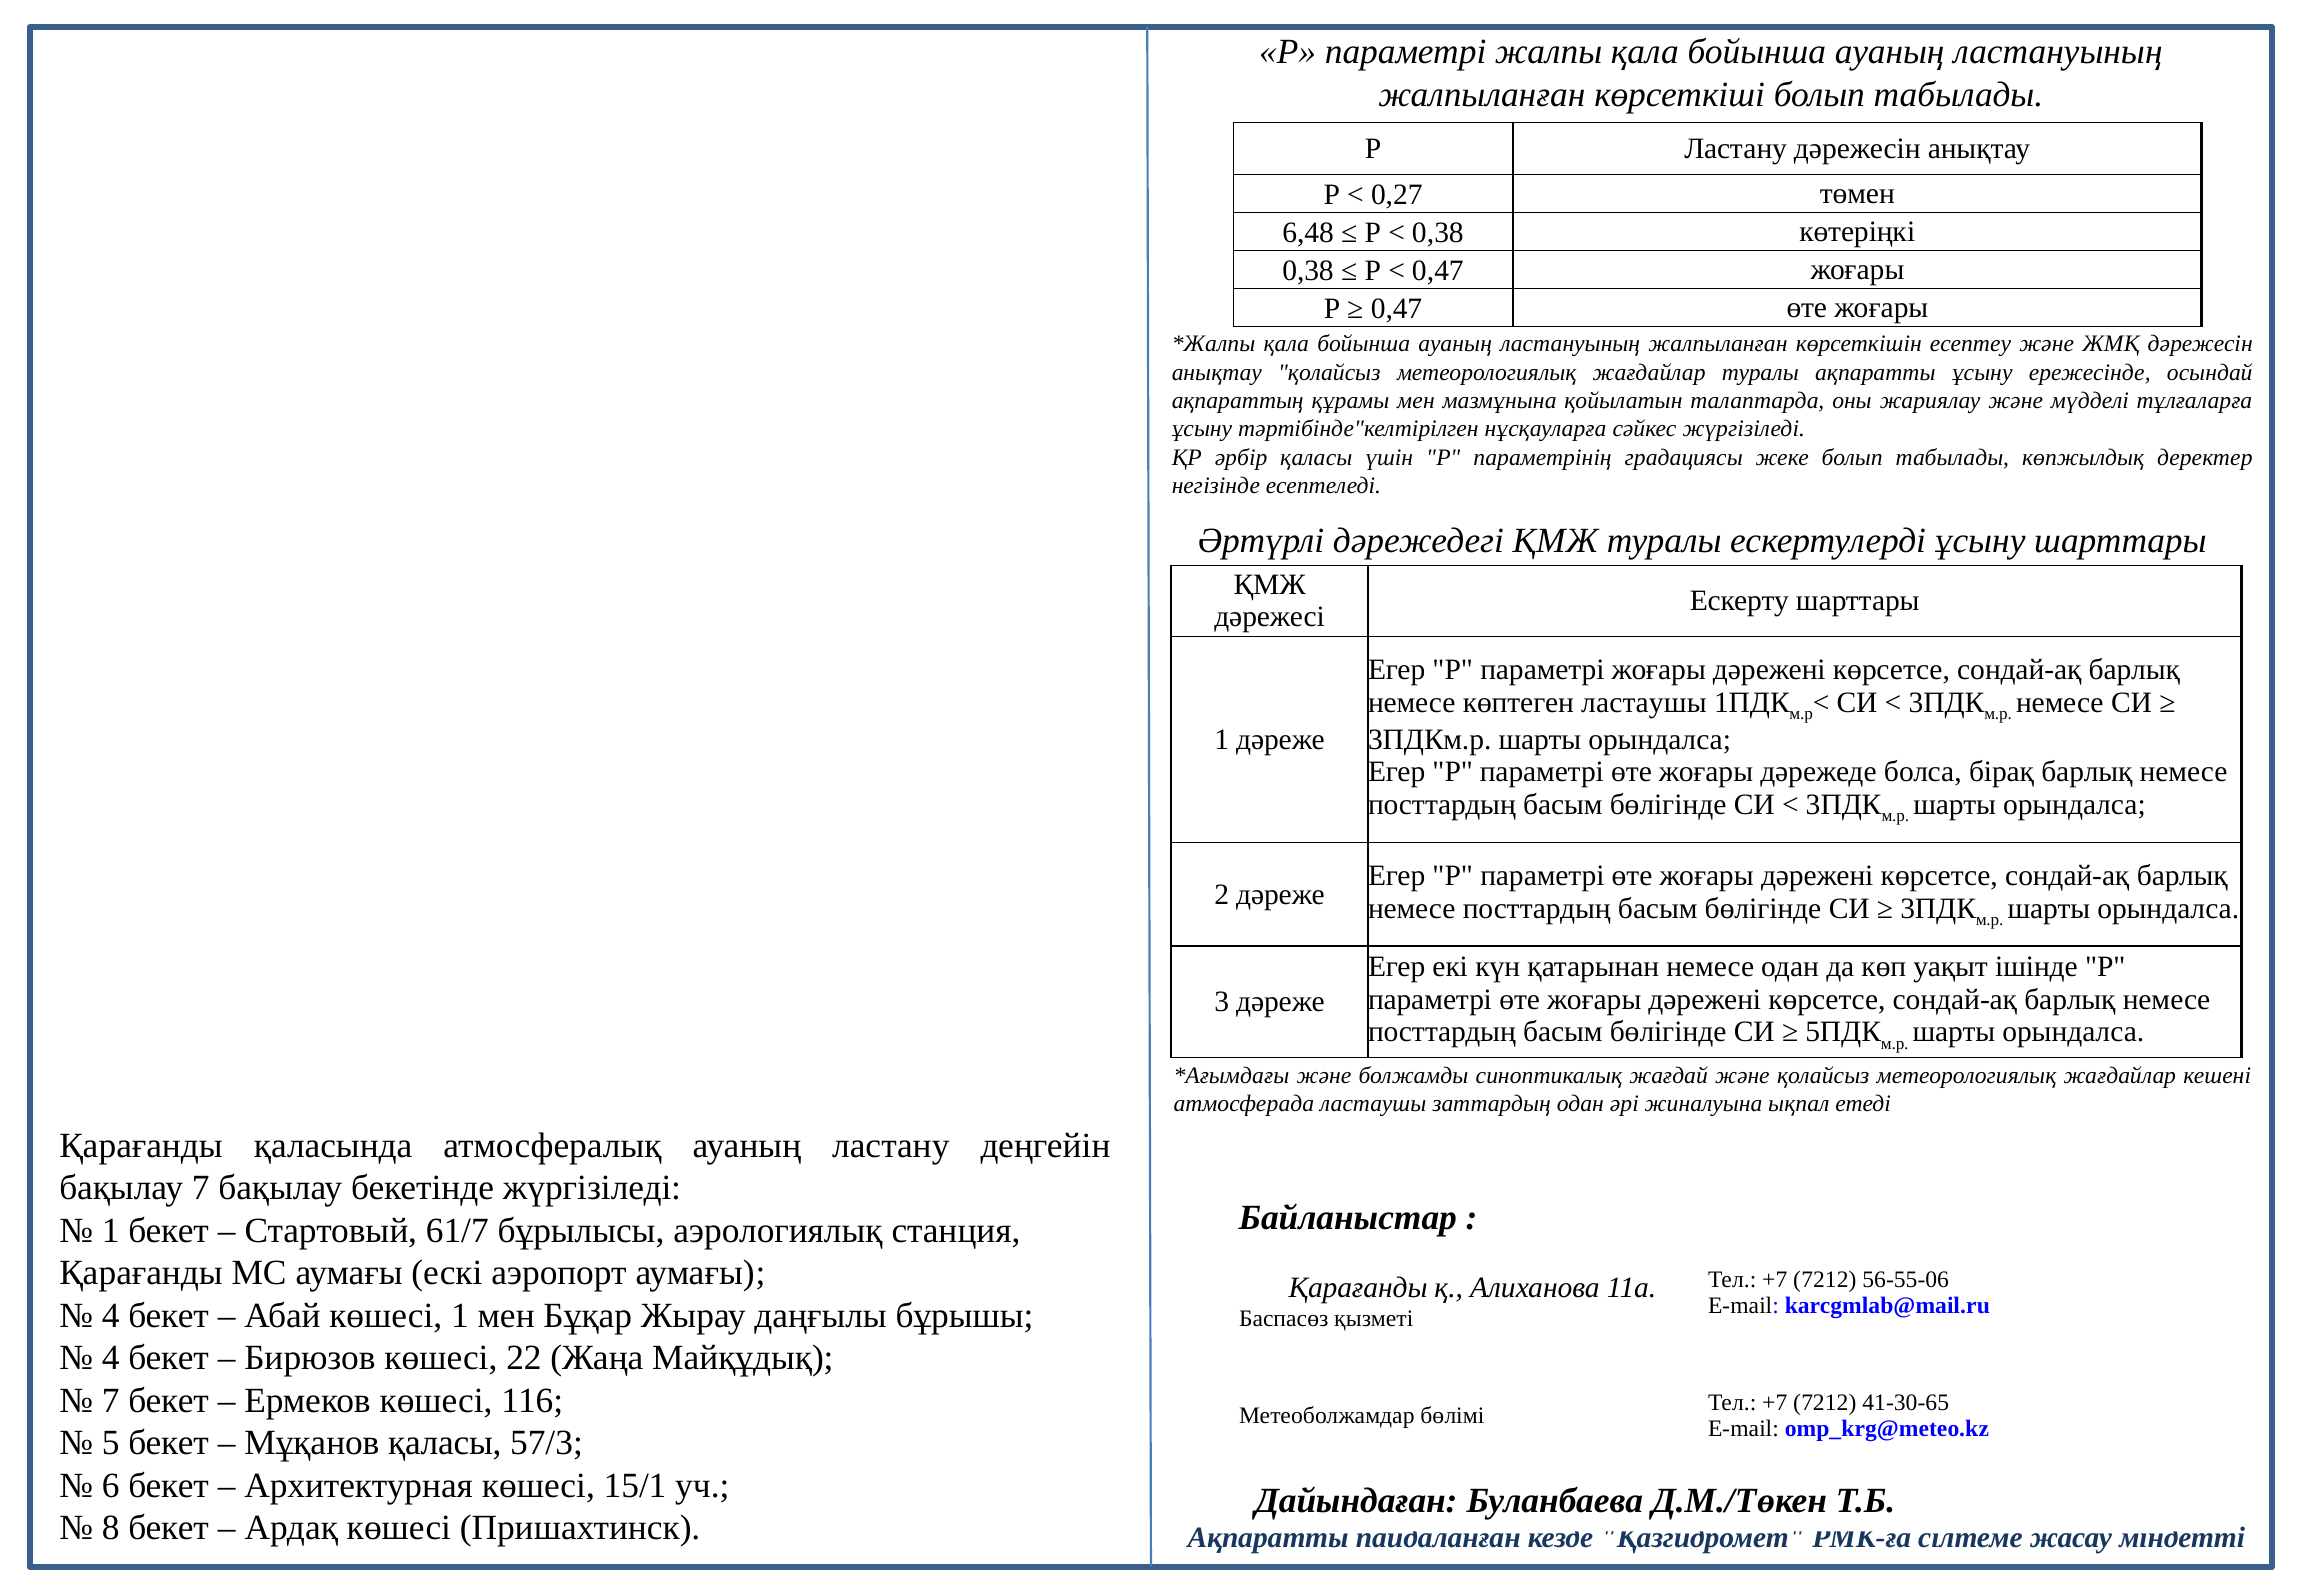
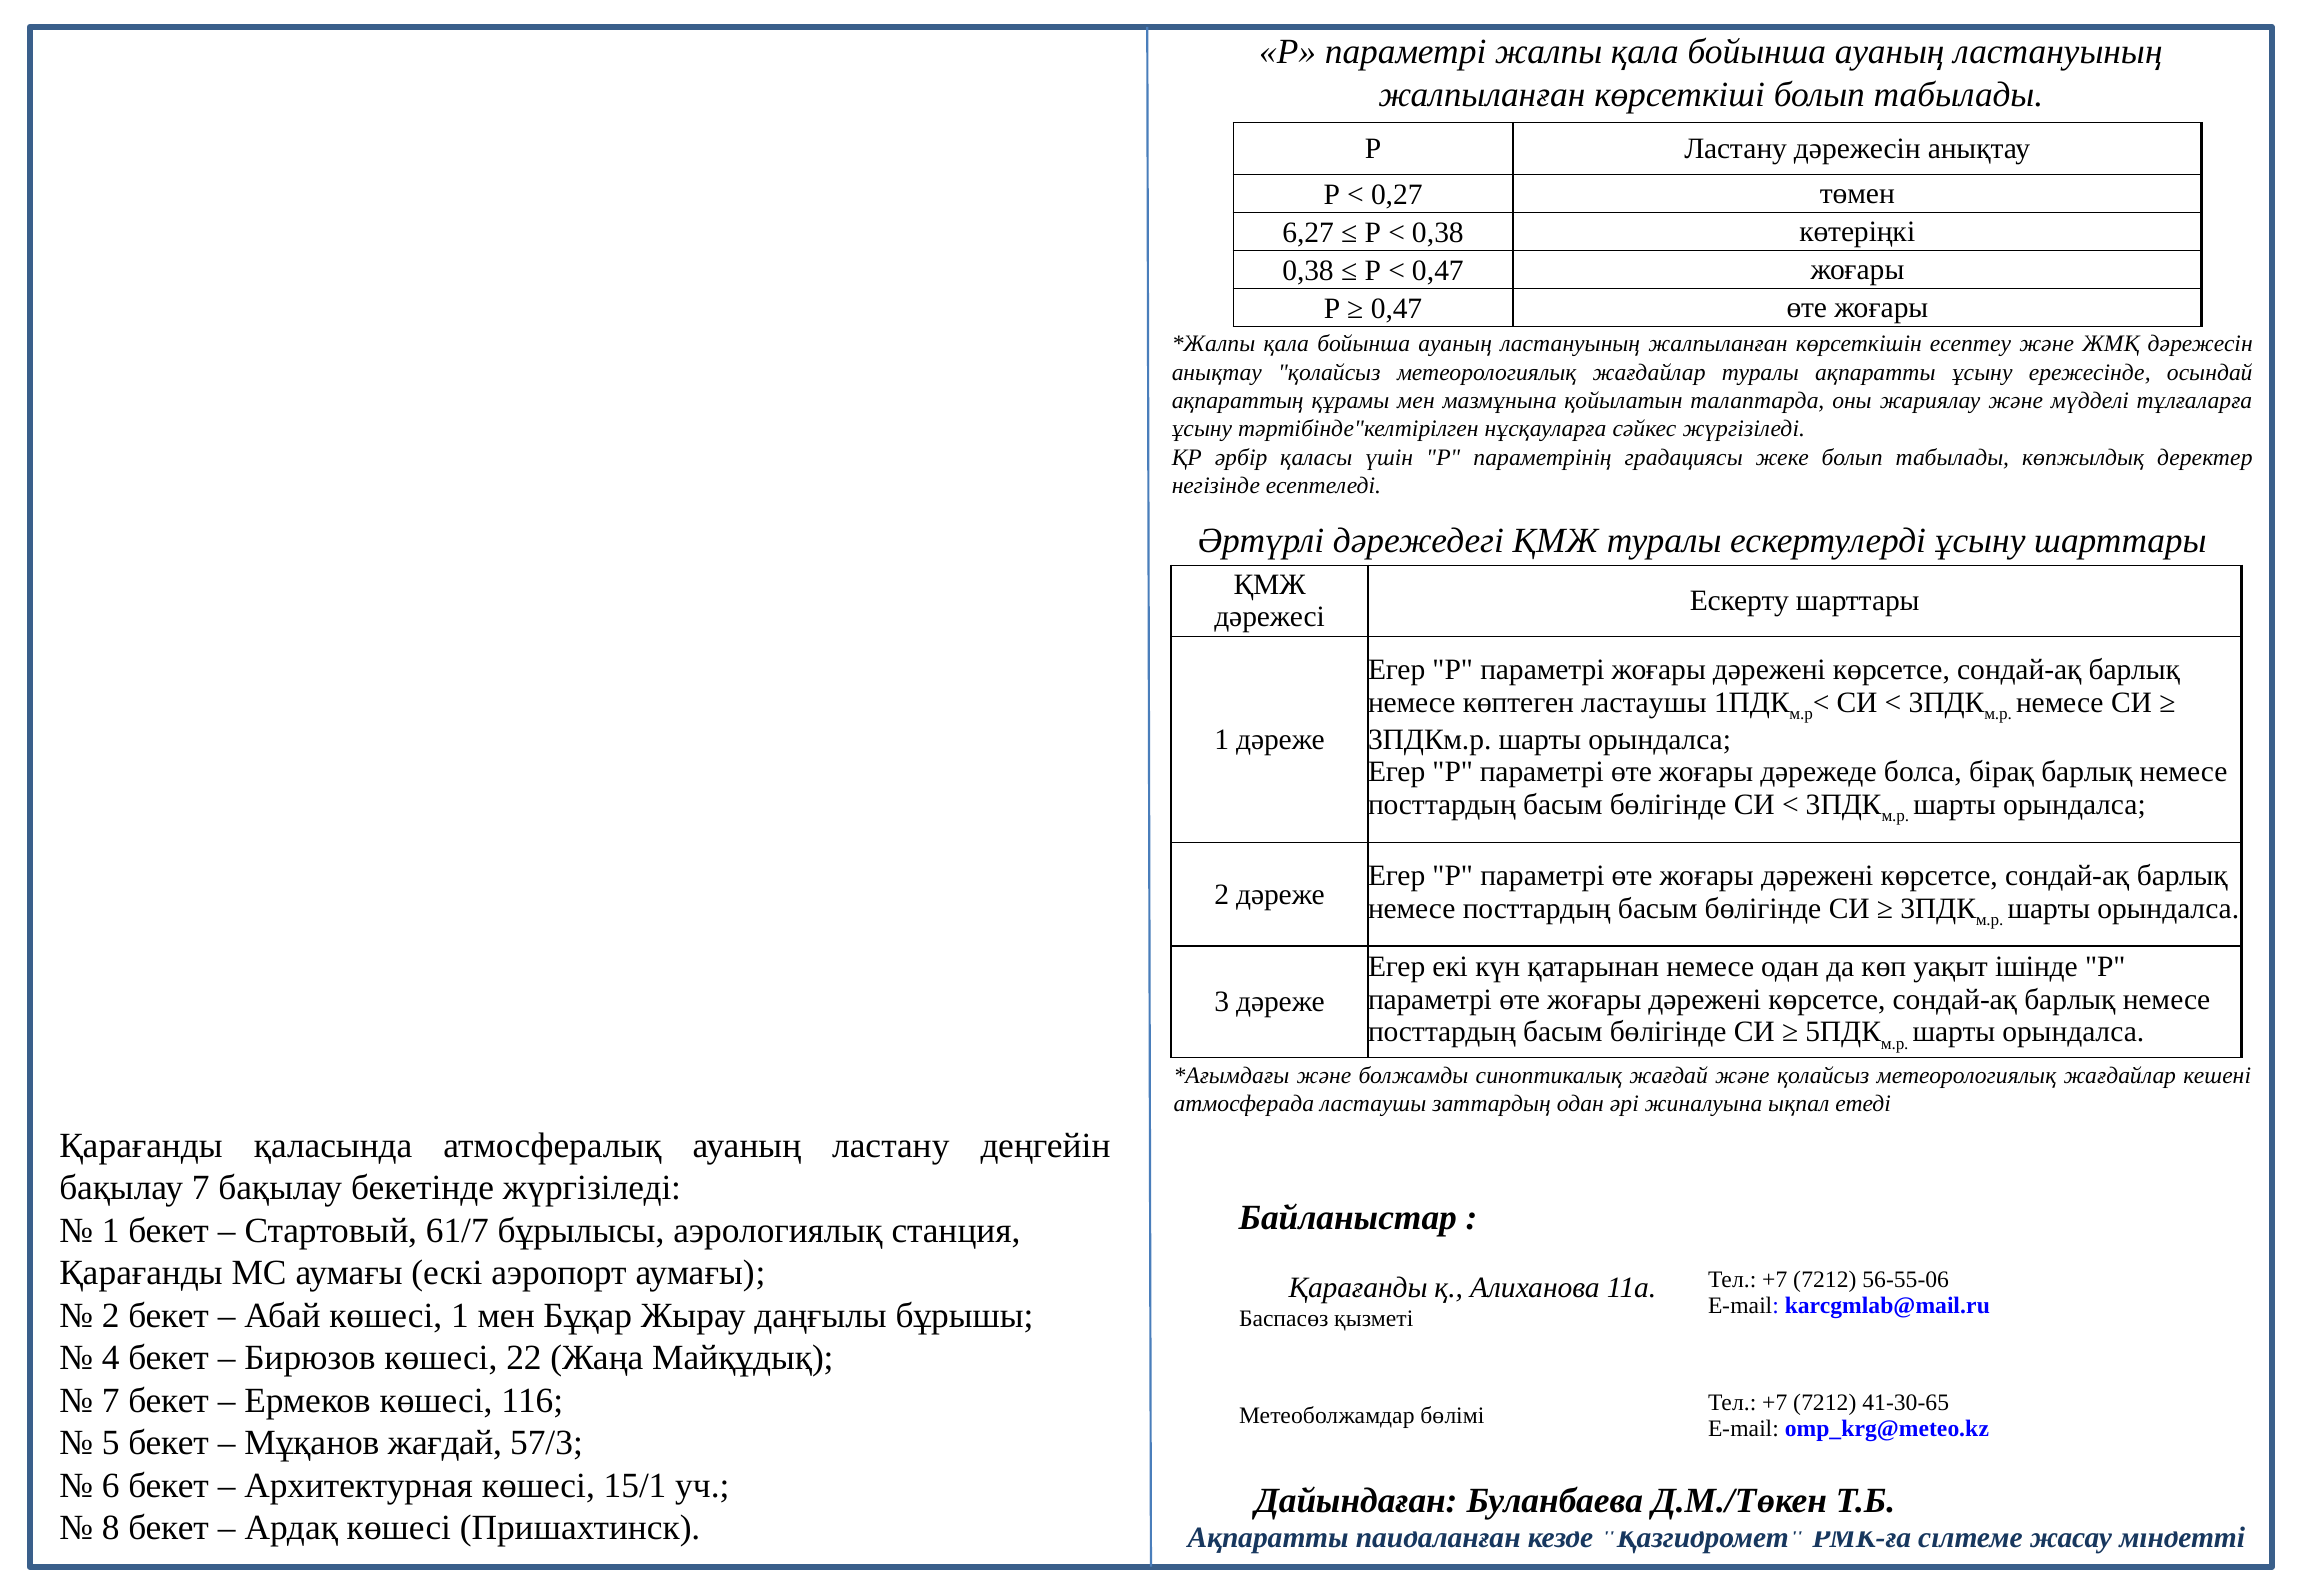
6,48: 6,48 -> 6,27
4 at (111, 1315): 4 -> 2
Мұқанов қаласы: қаласы -> жағдай
